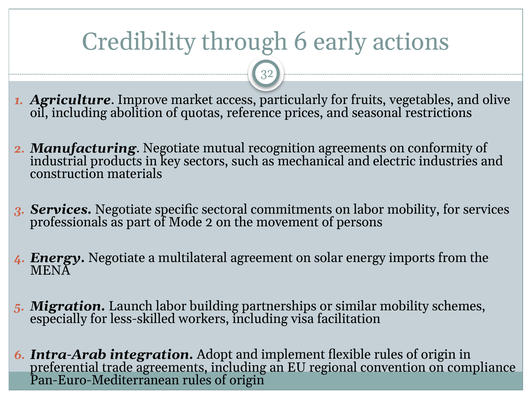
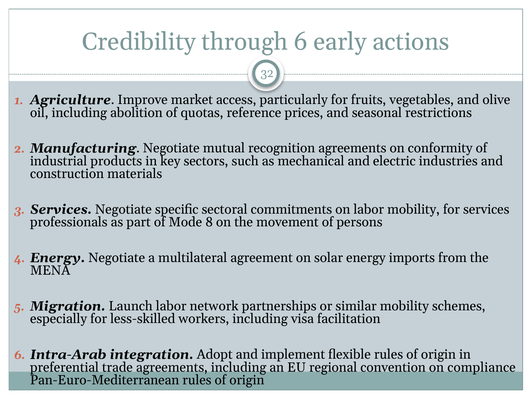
Mode 2: 2 -> 8
building: building -> network
